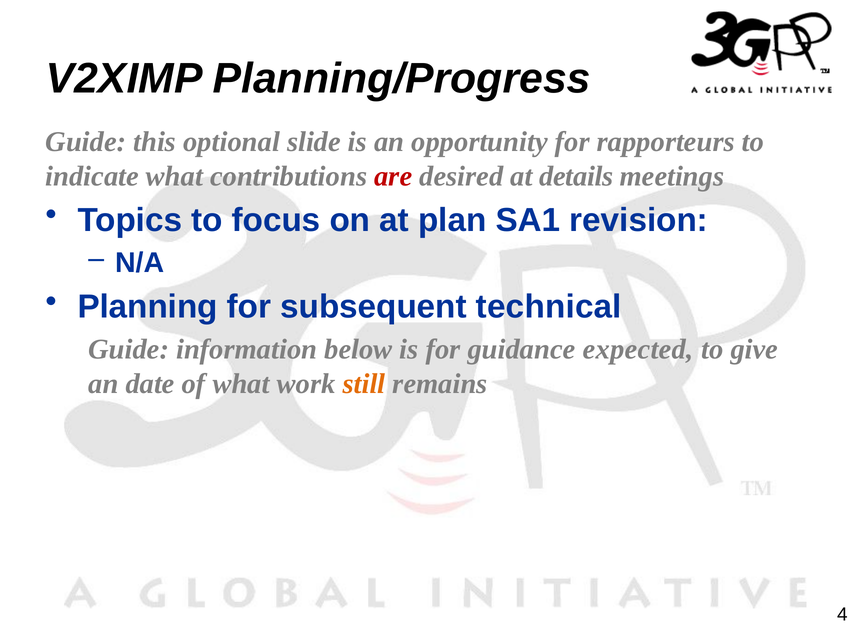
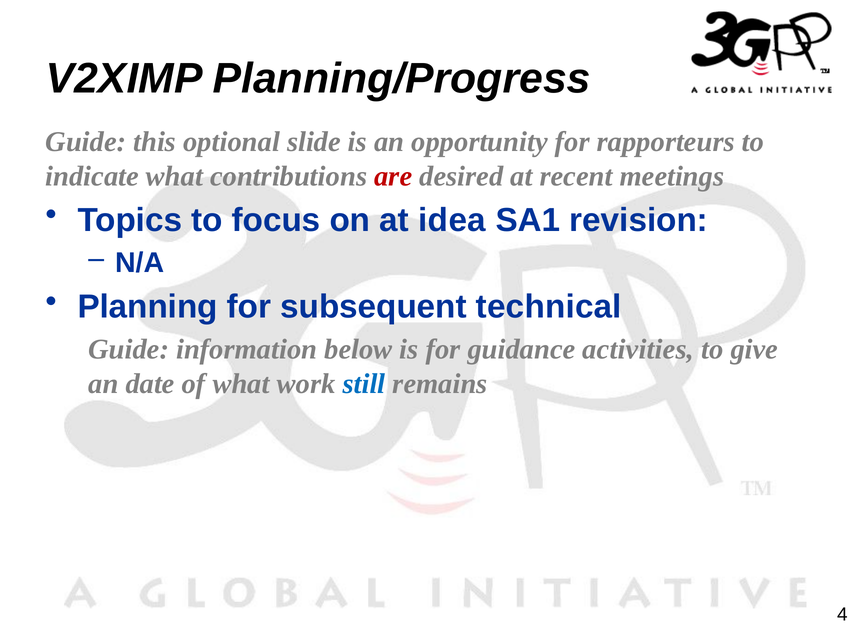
details: details -> recent
plan: plan -> idea
expected: expected -> activities
still colour: orange -> blue
